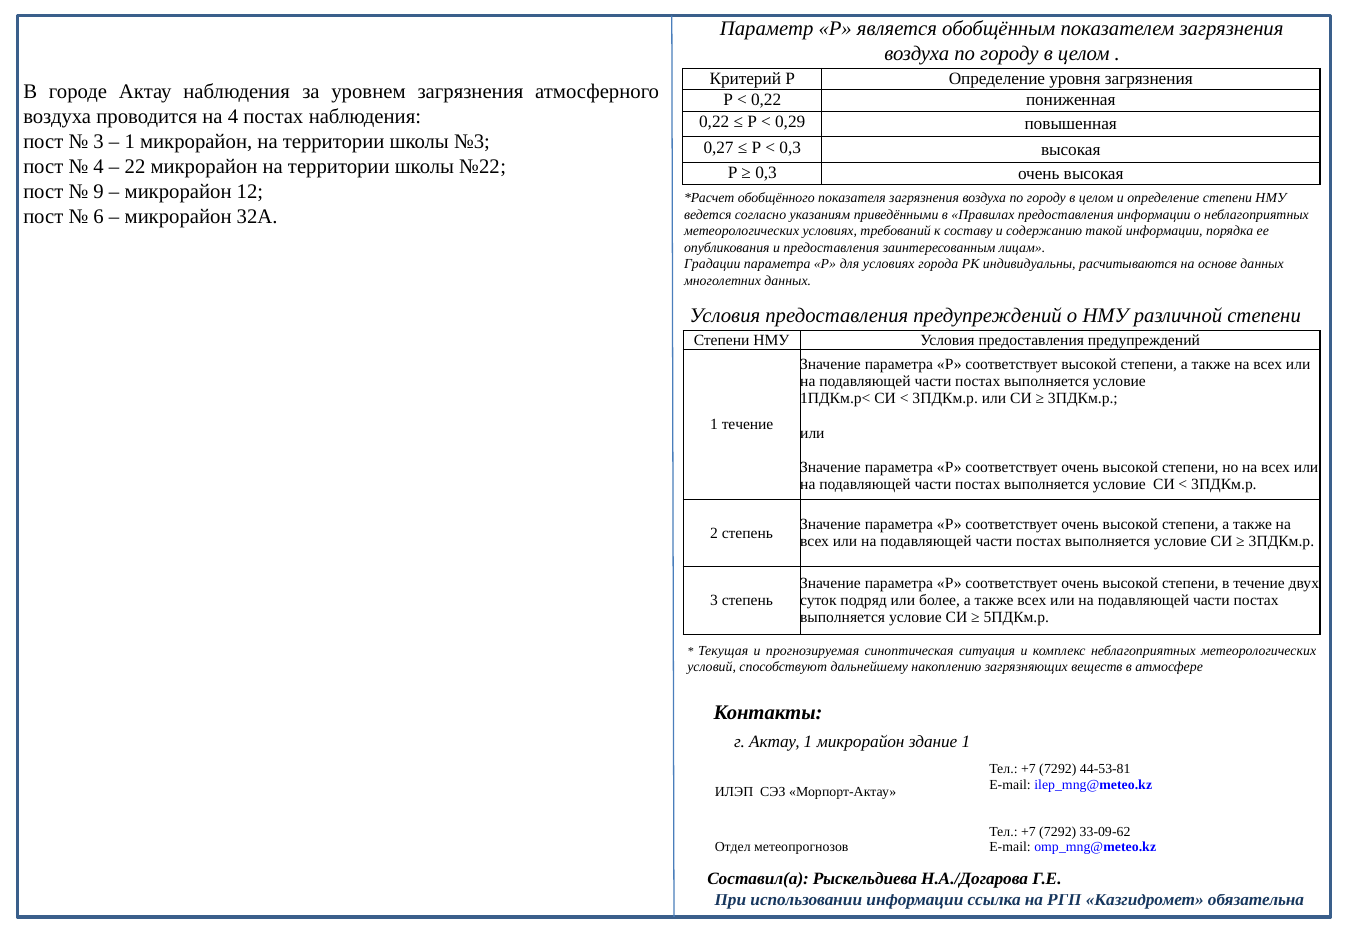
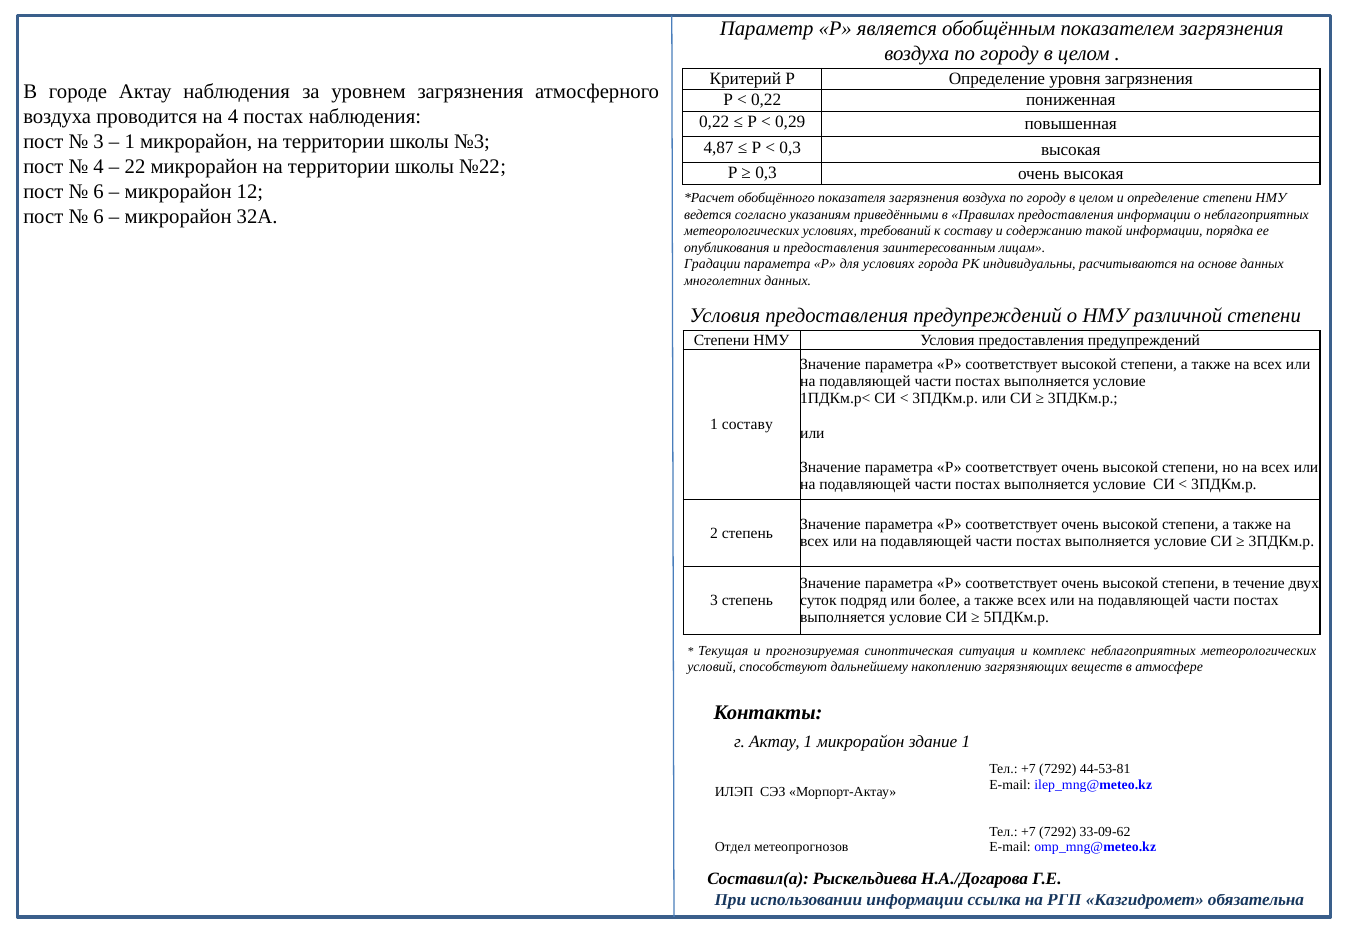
0,27: 0,27 -> 4,87
9 at (99, 192): 9 -> 6
1 течение: течение -> составу
